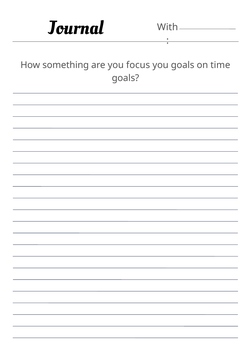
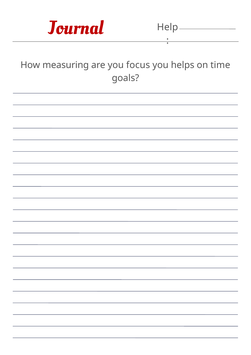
Journal colour: black -> red
With: With -> Help
something: something -> measuring
you goals: goals -> helps
